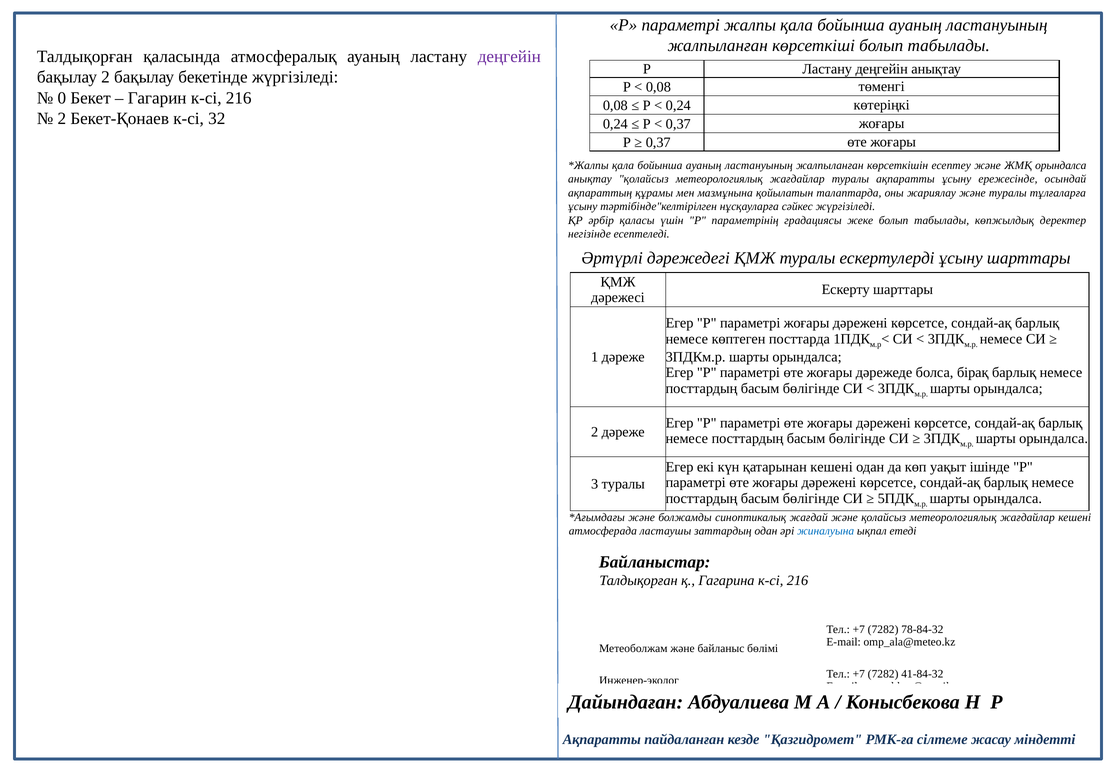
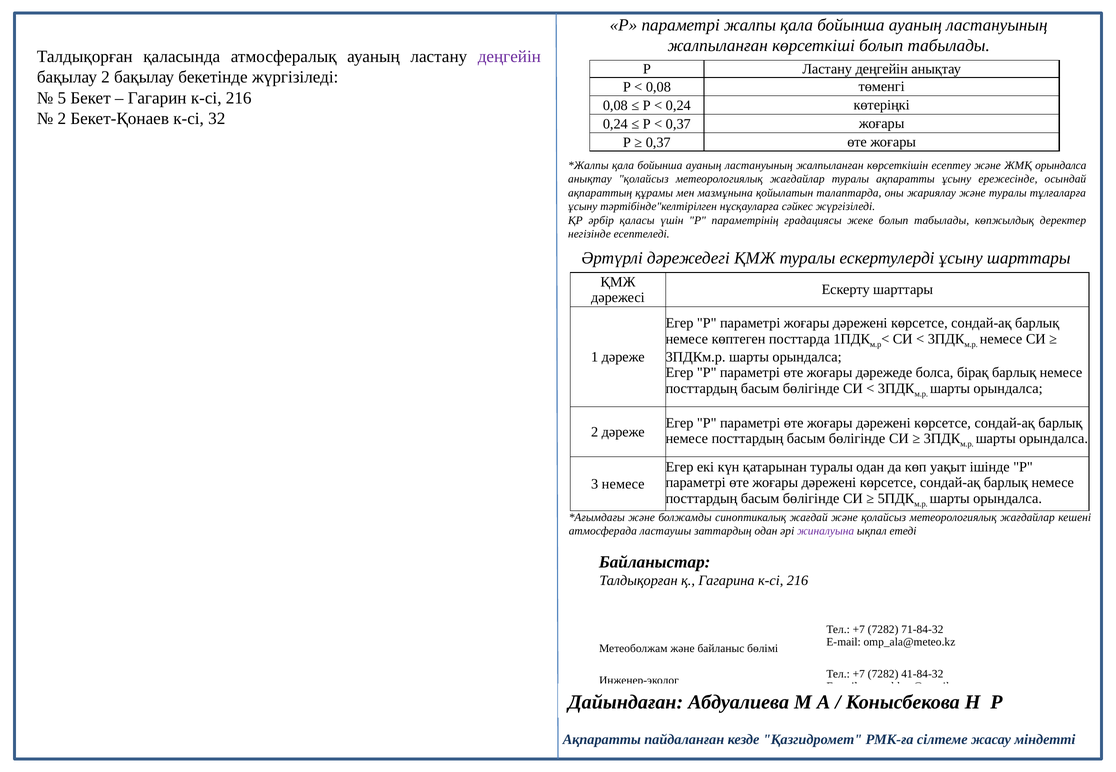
0: 0 -> 5
қатарынан кешені: кешені -> туралы
3 туралы: туралы -> немесе
жиналуына colour: blue -> purple
78-84-32: 78-84-32 -> 71-84-32
